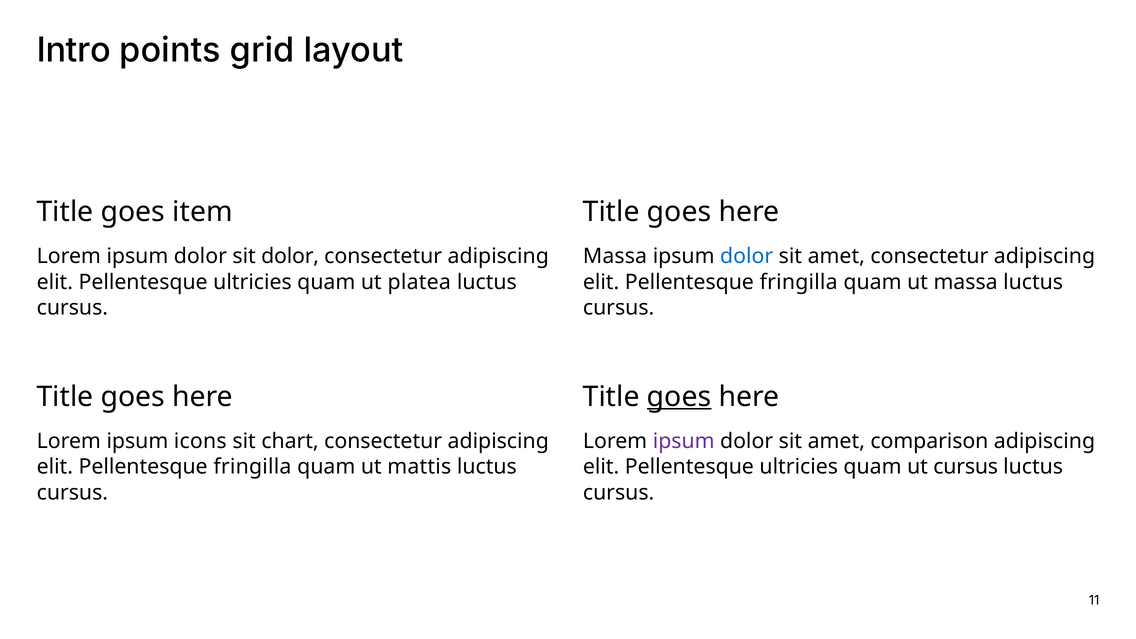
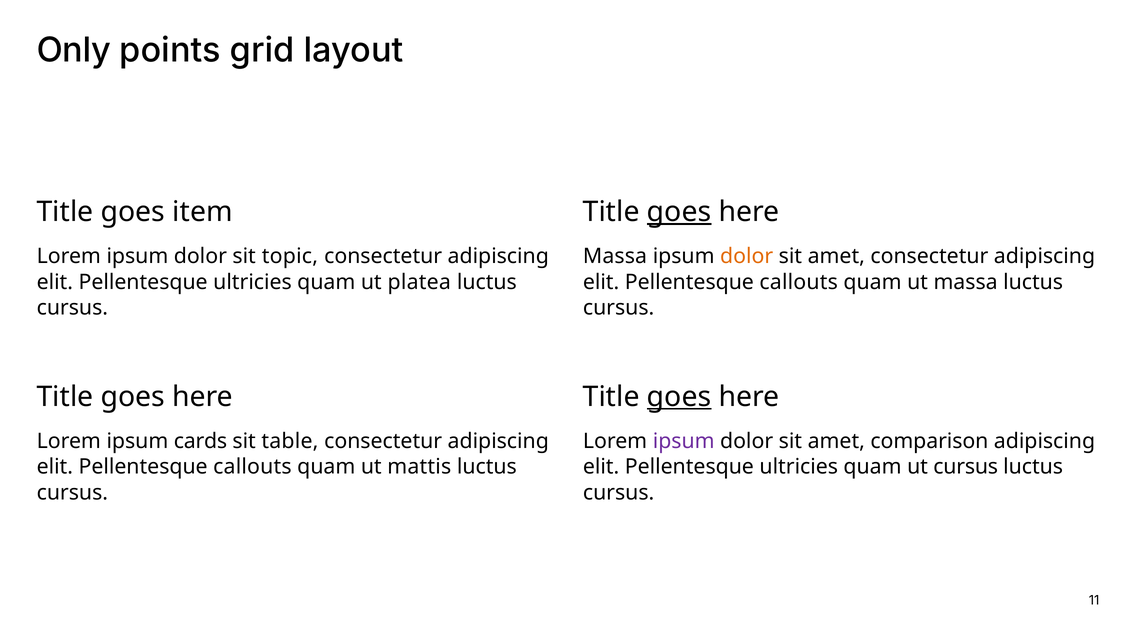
Intro: Intro -> Only
goes at (679, 212) underline: none -> present
sit dolor: dolor -> topic
dolor at (747, 256) colour: blue -> orange
fringilla at (799, 282): fringilla -> callouts
icons: icons -> cards
chart: chart -> table
fringilla at (252, 467): fringilla -> callouts
